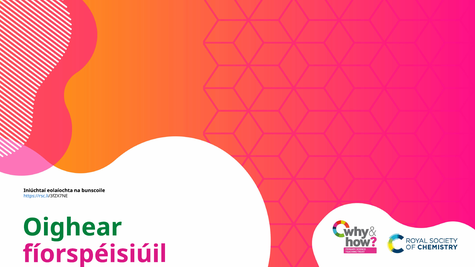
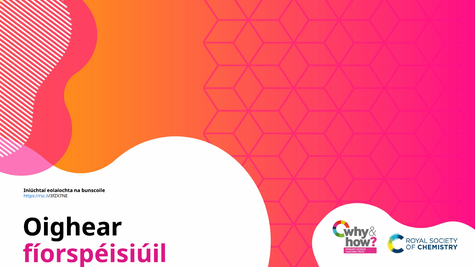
Oighear colour: green -> black
